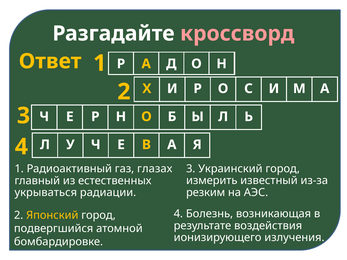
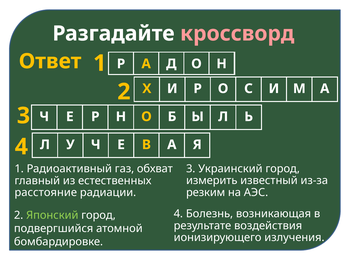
глазах: глазах -> обхват
укрываться: укрываться -> расстояние
Японский colour: yellow -> light green
